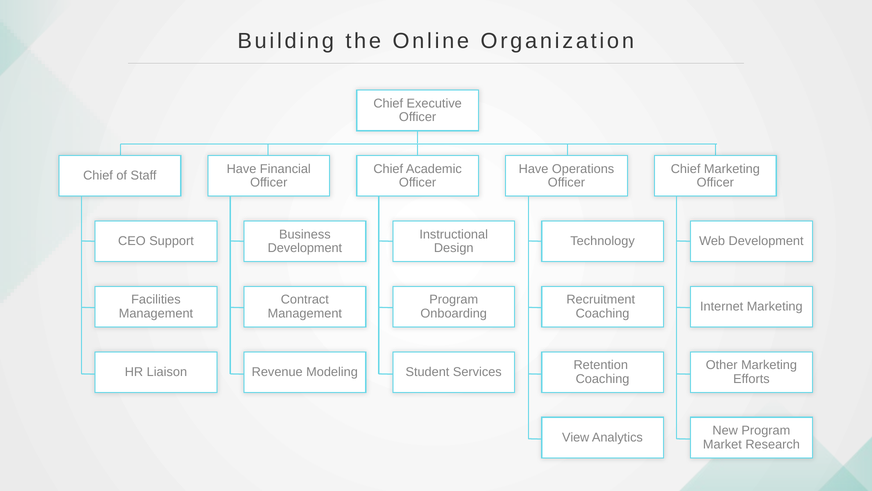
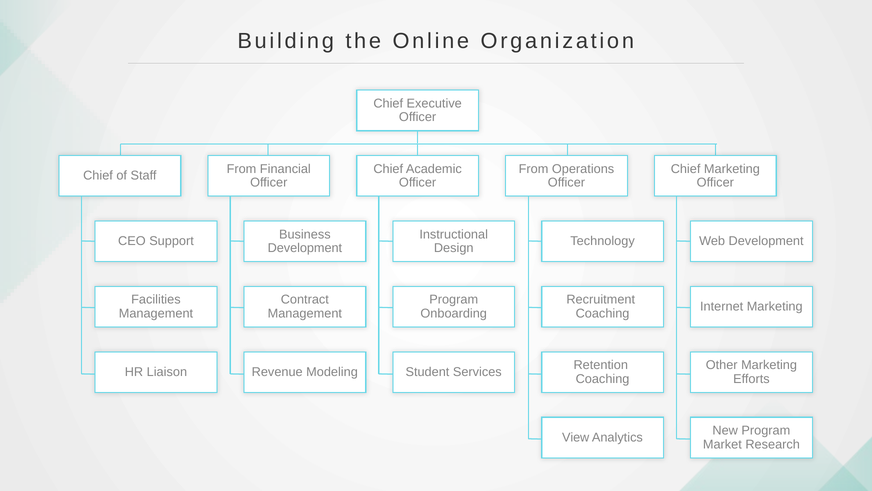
Have at (241, 169): Have -> From
Have at (534, 169): Have -> From
